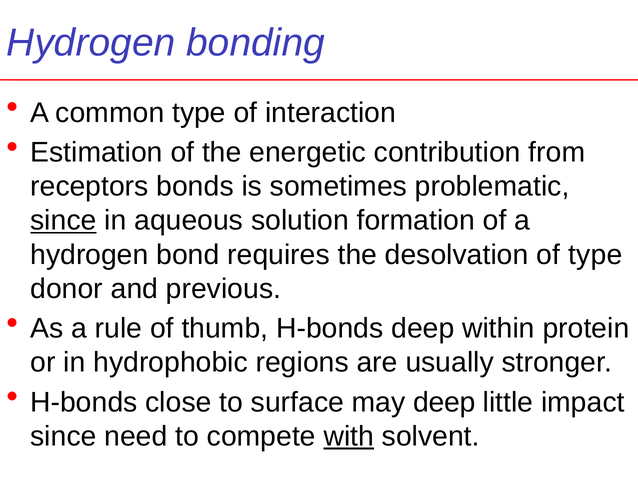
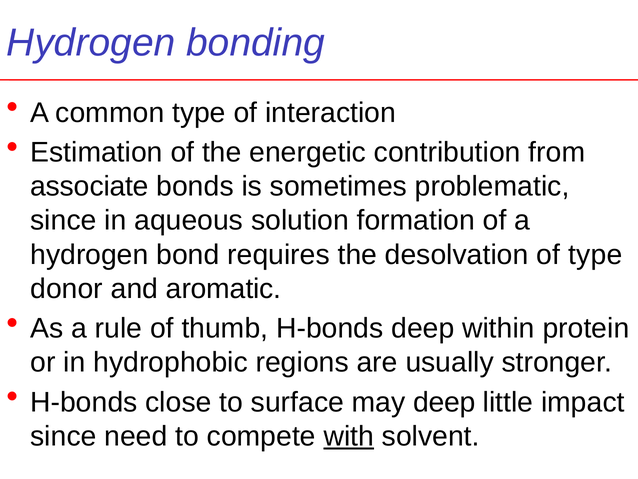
receptors: receptors -> associate
since at (63, 220) underline: present -> none
previous: previous -> aromatic
